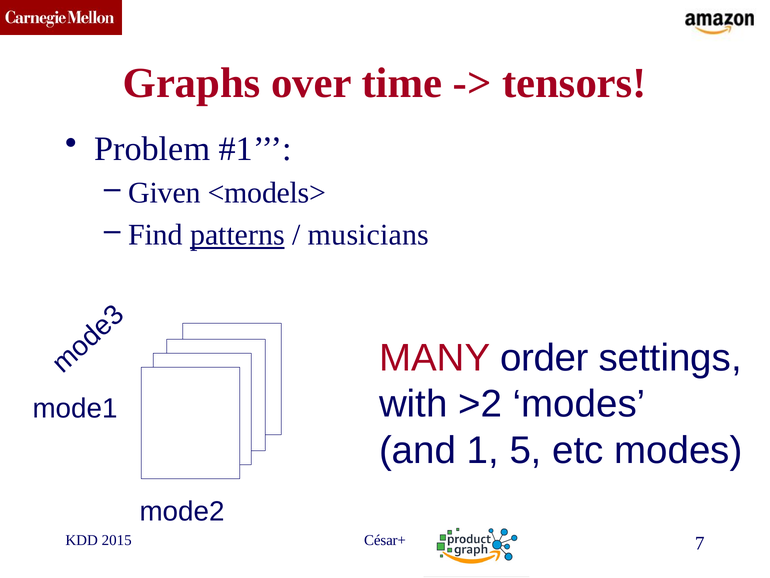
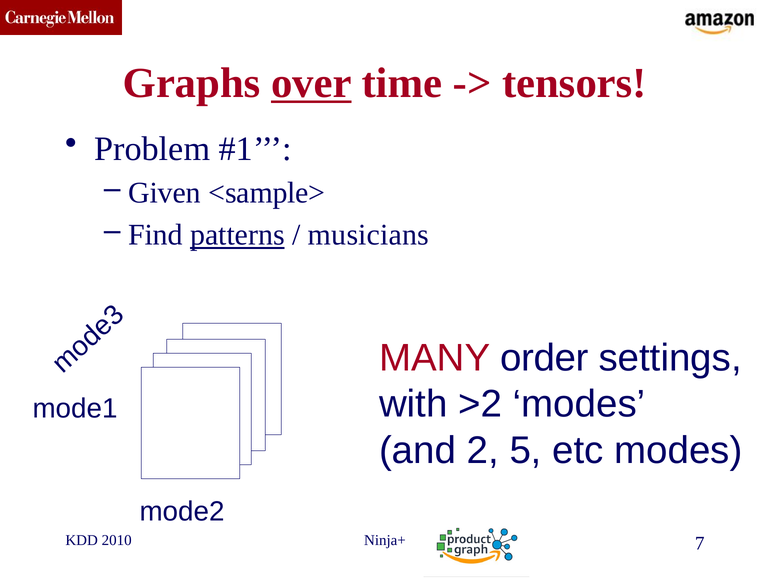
over underline: none -> present
<models>: <models> -> <sample>
1: 1 -> 2
2015: 2015 -> 2010
César+: César+ -> Ninja+
